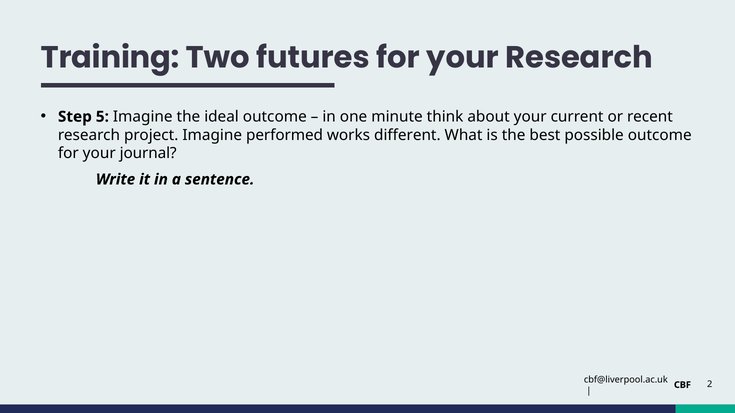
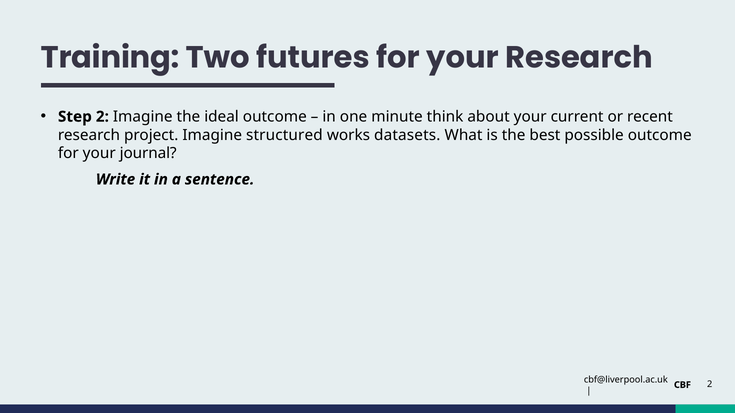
Step 5: 5 -> 2
performed: performed -> structured
different: different -> datasets
